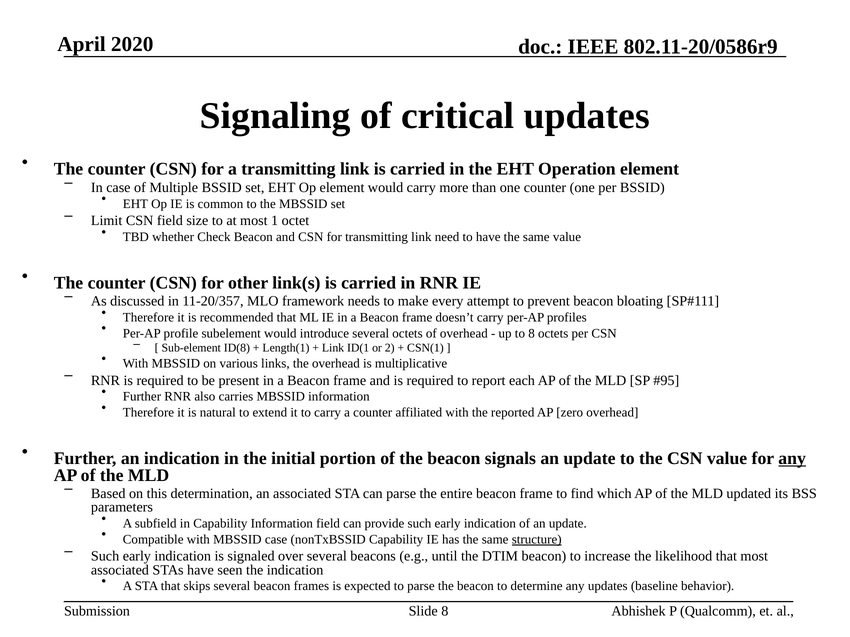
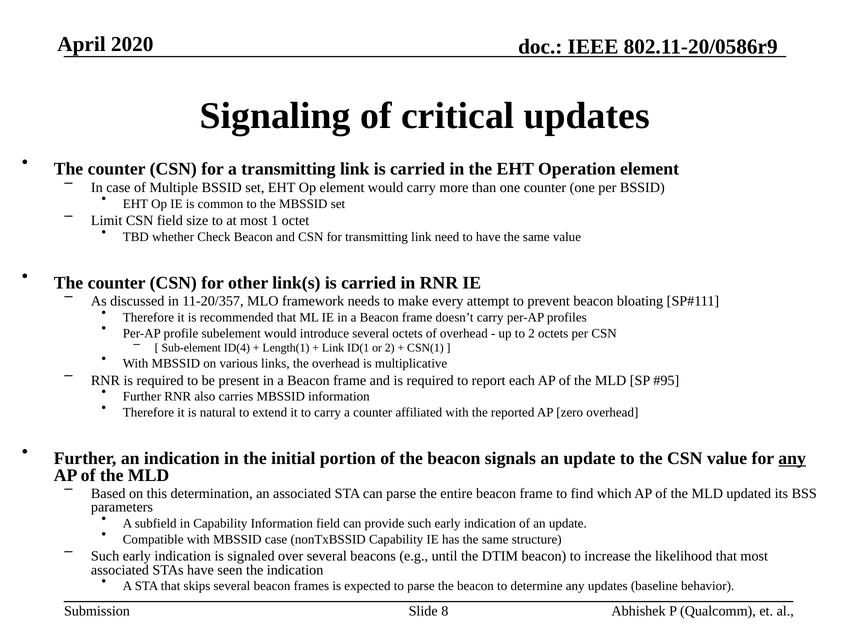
to 8: 8 -> 2
ID(8: ID(8 -> ID(4
structure underline: present -> none
